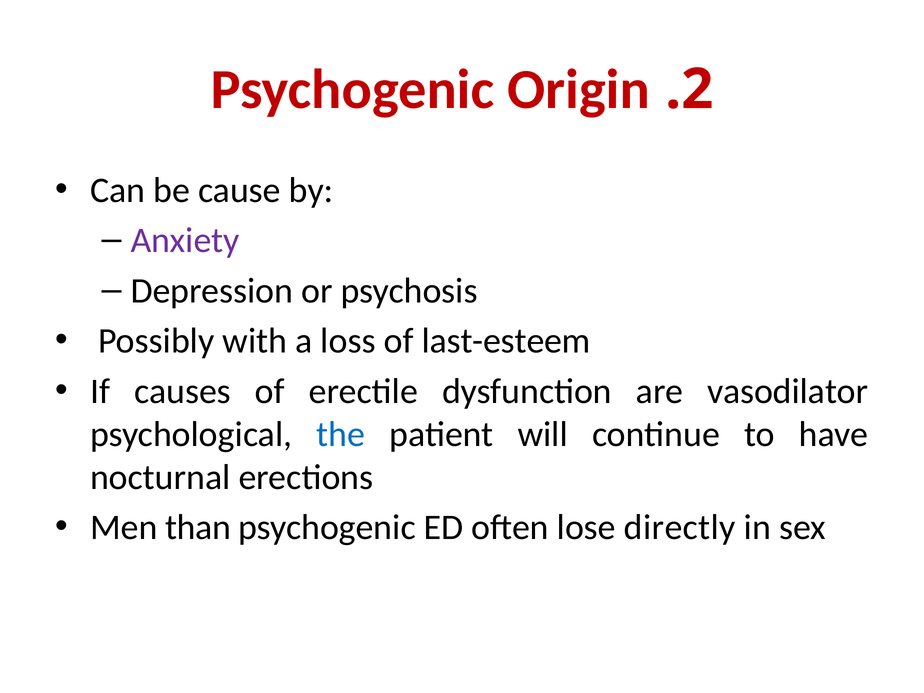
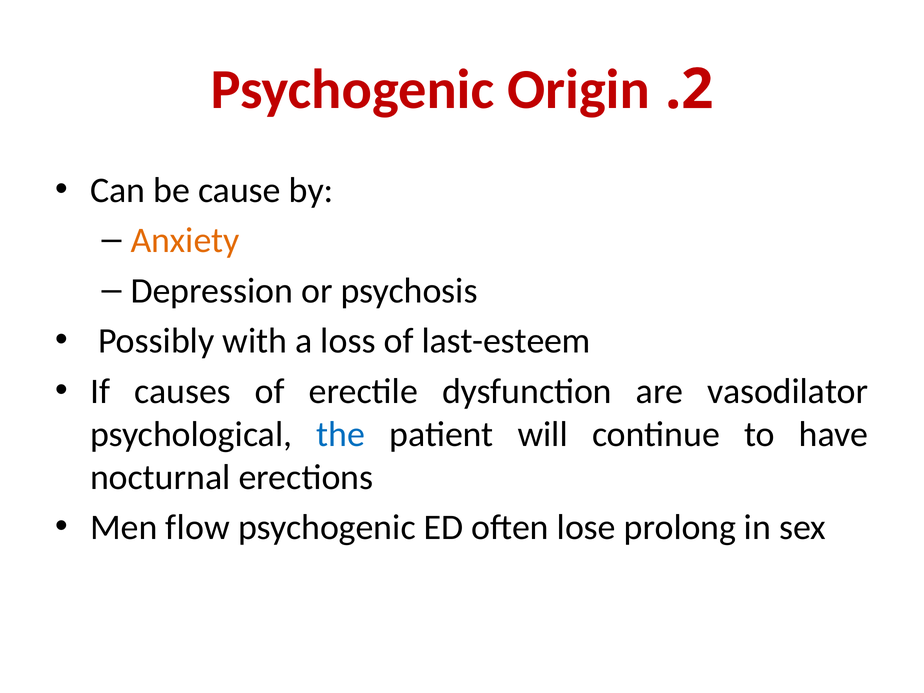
Anxiety colour: purple -> orange
than: than -> flow
directly: directly -> prolong
